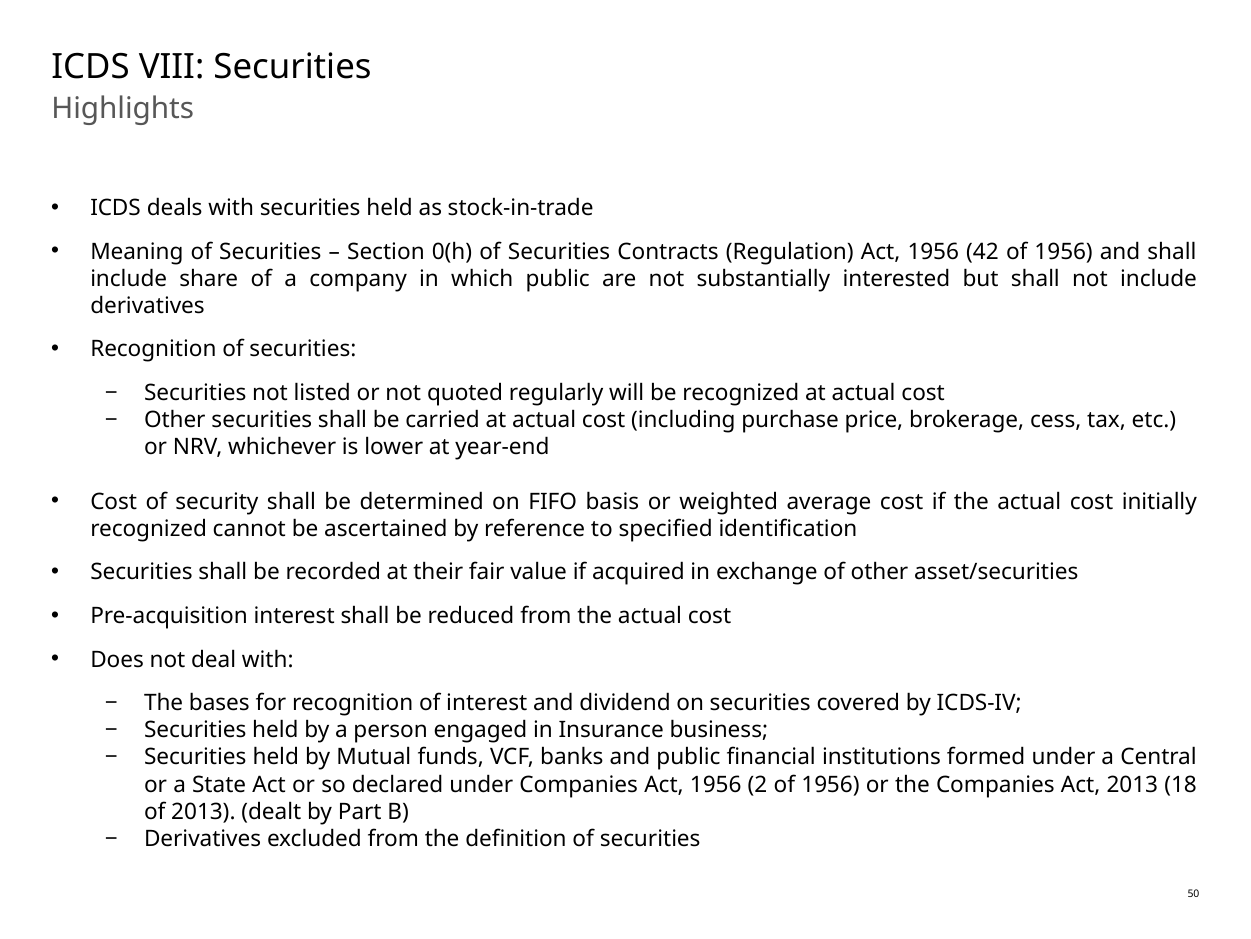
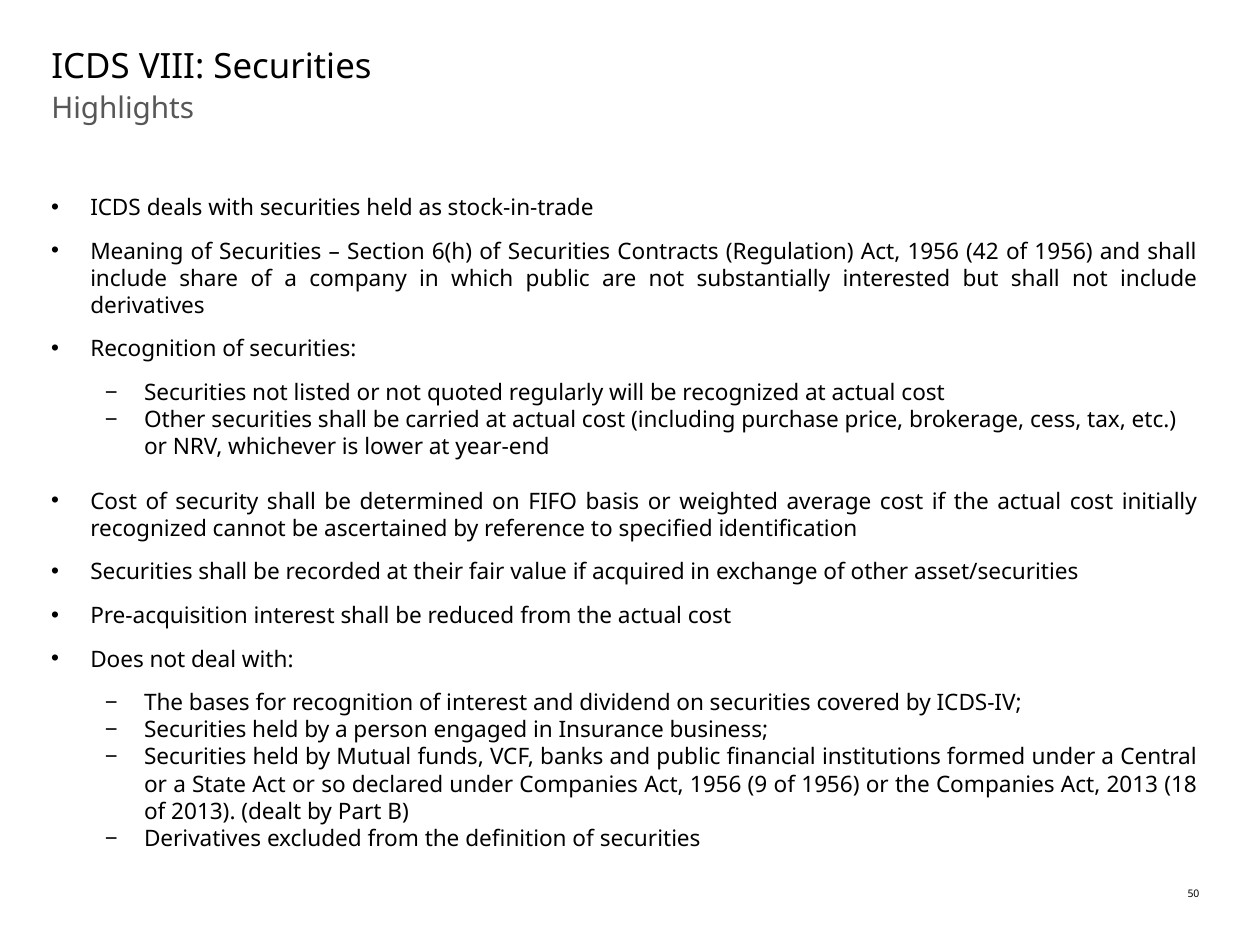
0(h: 0(h -> 6(h
2: 2 -> 9
